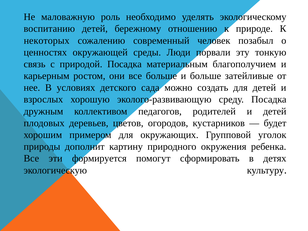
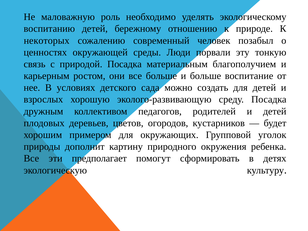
затейливые: затейливые -> воспитание
формируется: формируется -> предполагает
